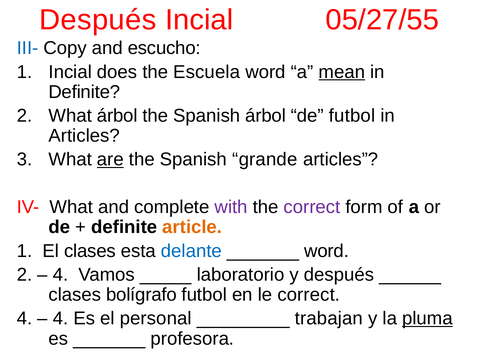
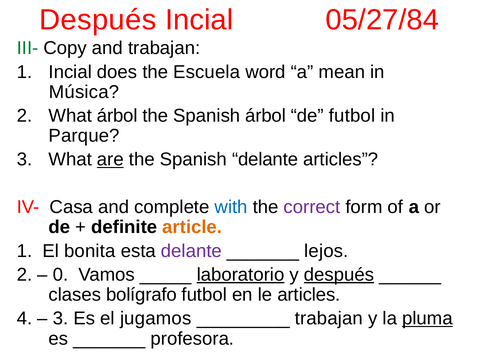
05/27/55: 05/27/55 -> 05/27/84
III- colour: blue -> green
and escucho: escucho -> trabajan
mean underline: present -> none
Definite at (84, 92): Definite -> Música
Articles at (84, 136): Articles -> Parque
Spanish grande: grande -> delante
IV- What: What -> Casa
with colour: purple -> blue
El clases: clases -> bonita
delante at (191, 251) colour: blue -> purple
word at (327, 251): word -> lejos
4 at (60, 275): 4 -> 0
laboratorio underline: none -> present
después at (339, 275) underline: none -> present
le correct: correct -> articles
4 at (60, 319): 4 -> 3
personal: personal -> jugamos
